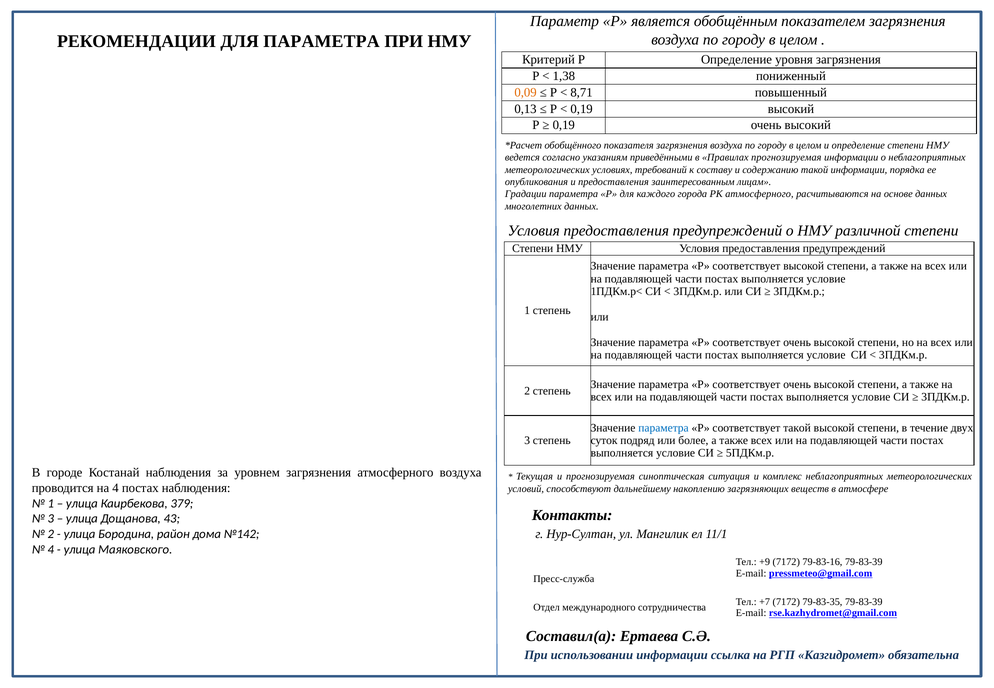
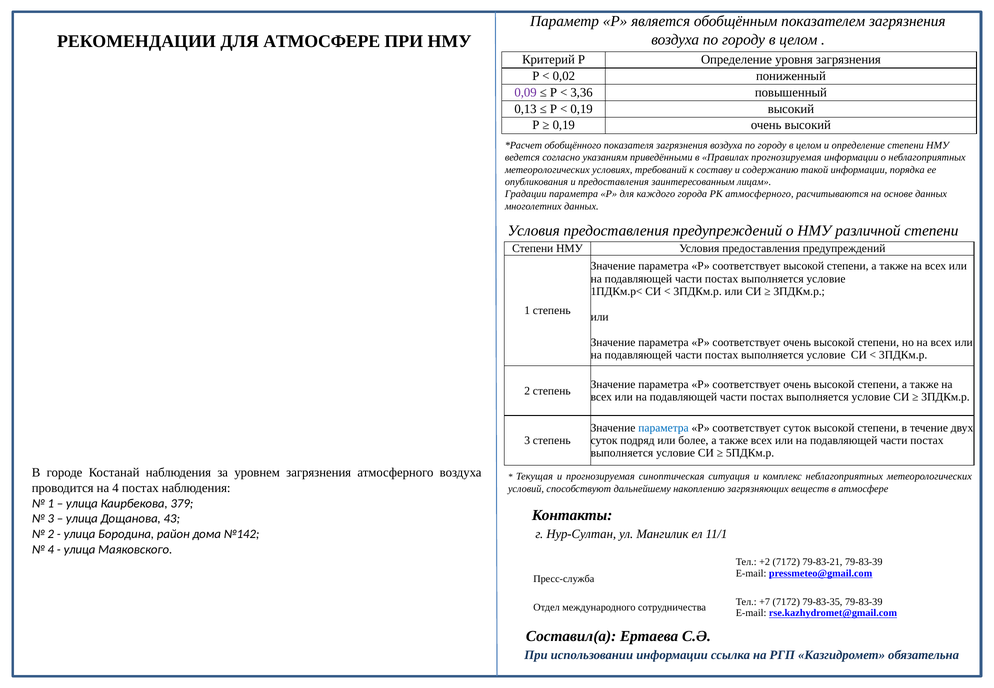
ДЛЯ ПАРАМЕТРА: ПАРАМЕТРА -> АТМОСФЕРЕ
1,38: 1,38 -> 0,02
0,09 colour: orange -> purple
8,71: 8,71 -> 3,36
соответствует такой: такой -> суток
+9: +9 -> +2
79-83-16: 79-83-16 -> 79-83-21
